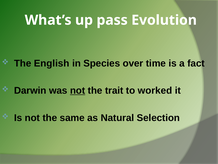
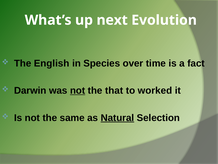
pass: pass -> next
trait: trait -> that
Natural underline: none -> present
